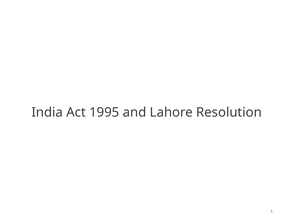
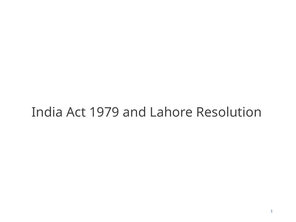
1995: 1995 -> 1979
